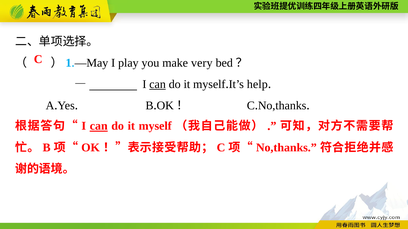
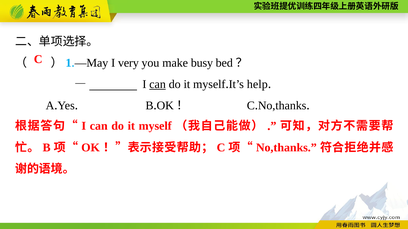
play: play -> very
very: very -> busy
can at (99, 126) underline: present -> none
